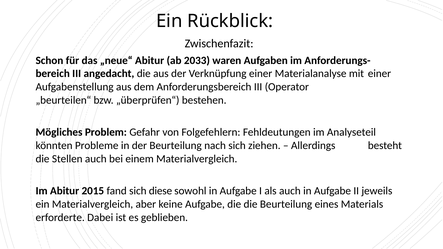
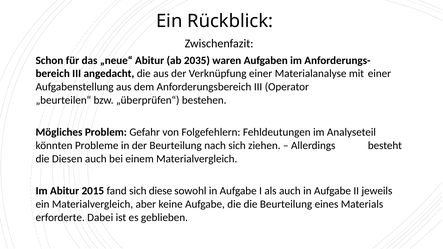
2033: 2033 -> 2035
Stellen: Stellen -> Diesen
